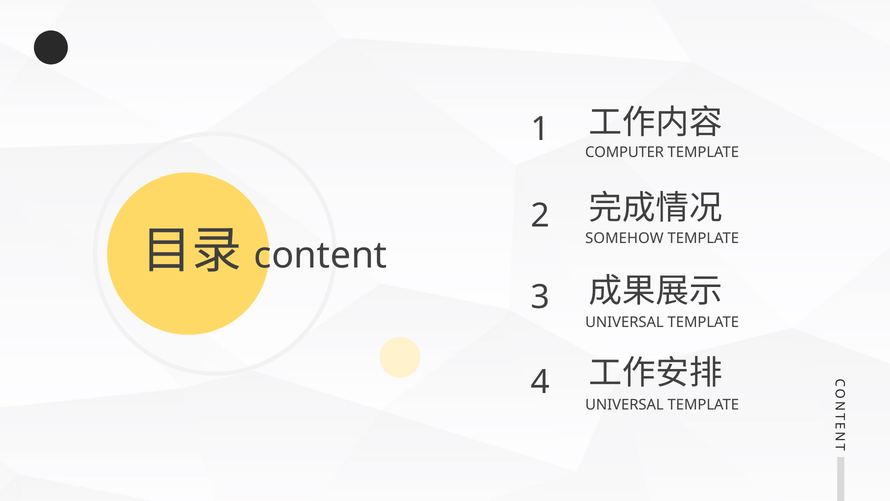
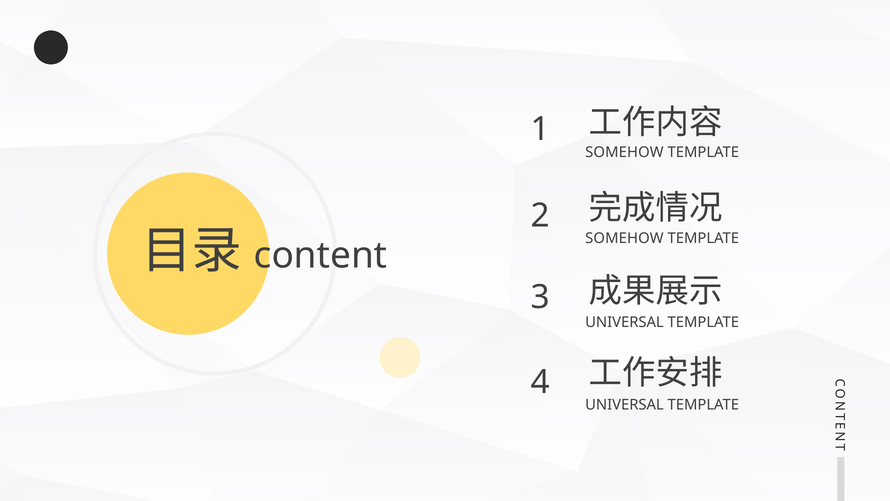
COMPUTER at (625, 152): COMPUTER -> SOMEHOW
